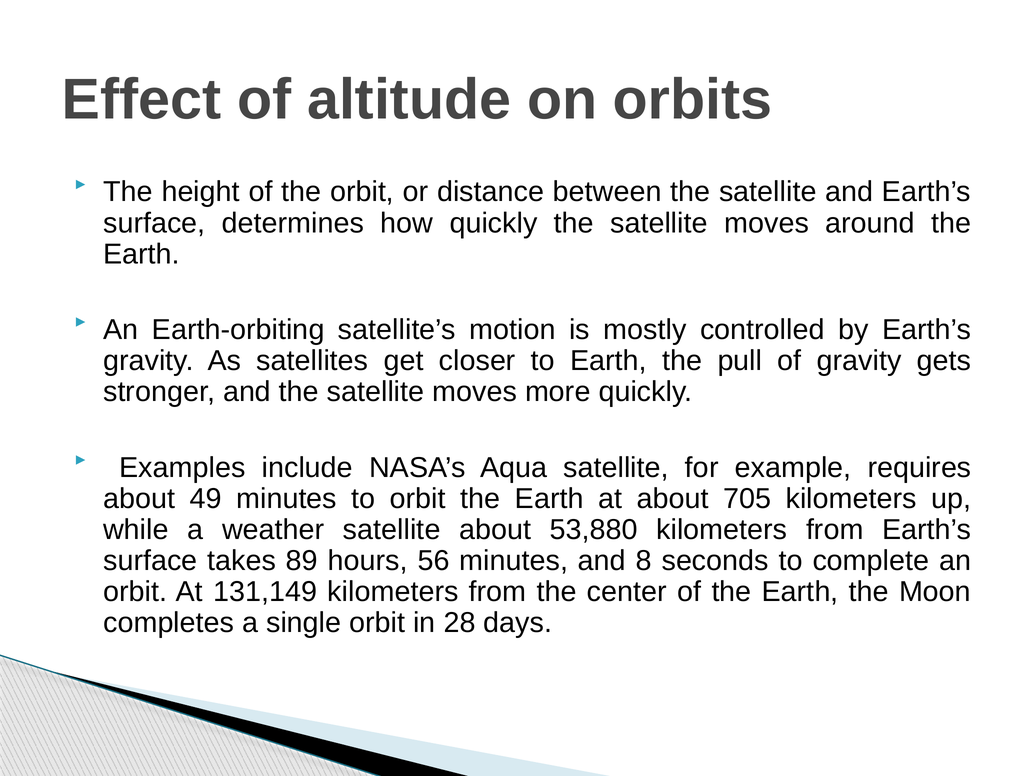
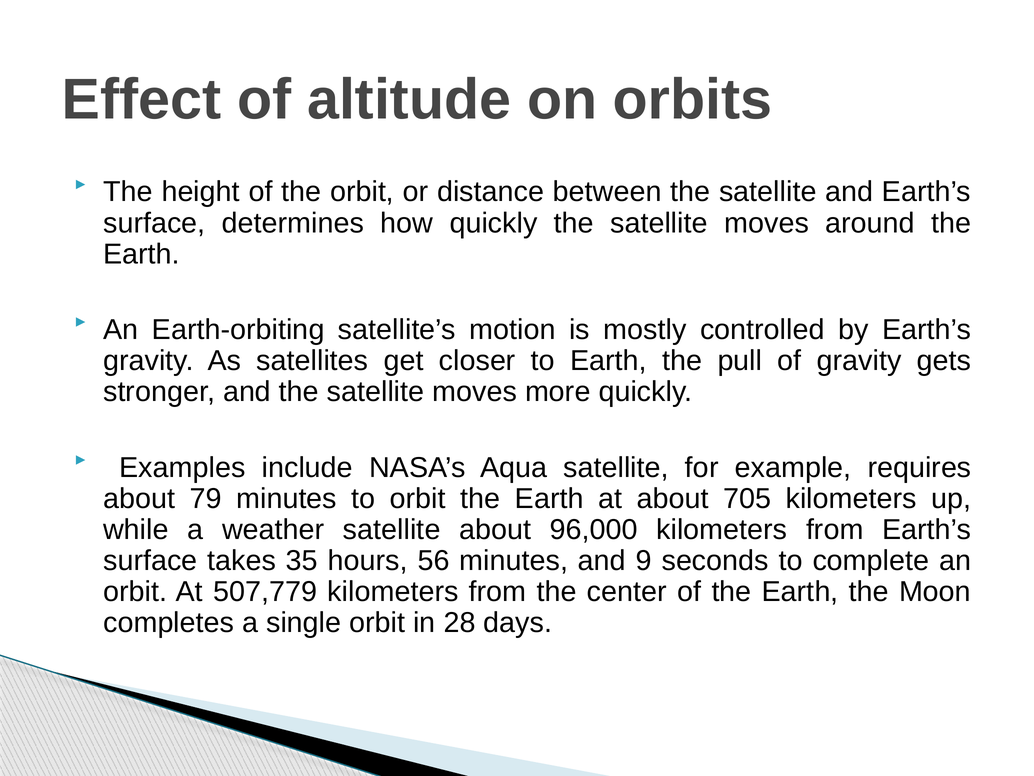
49: 49 -> 79
53,880: 53,880 -> 96,000
89: 89 -> 35
8: 8 -> 9
131,149: 131,149 -> 507,779
